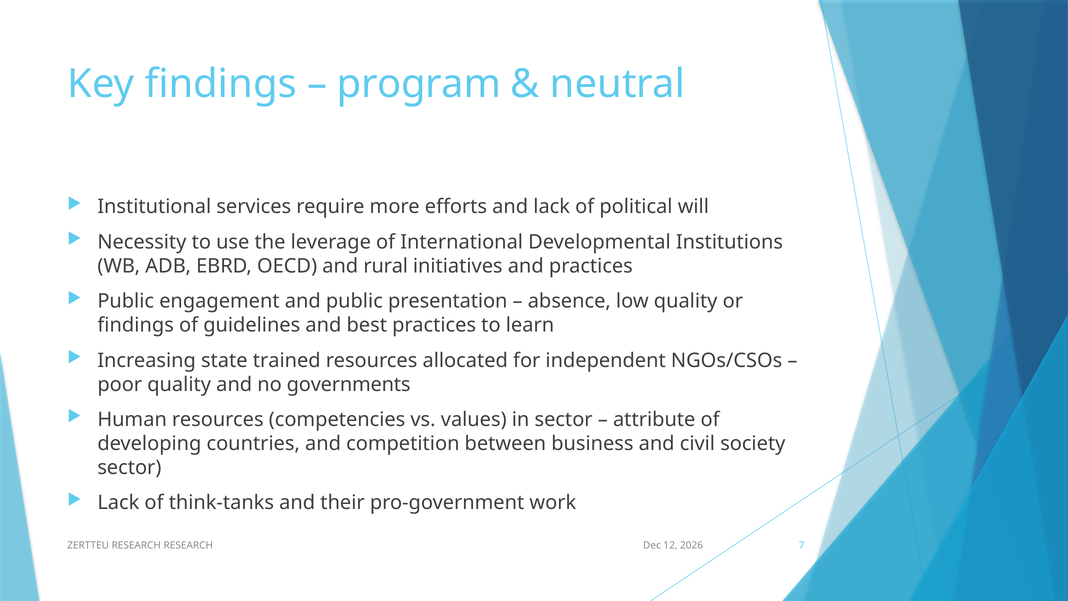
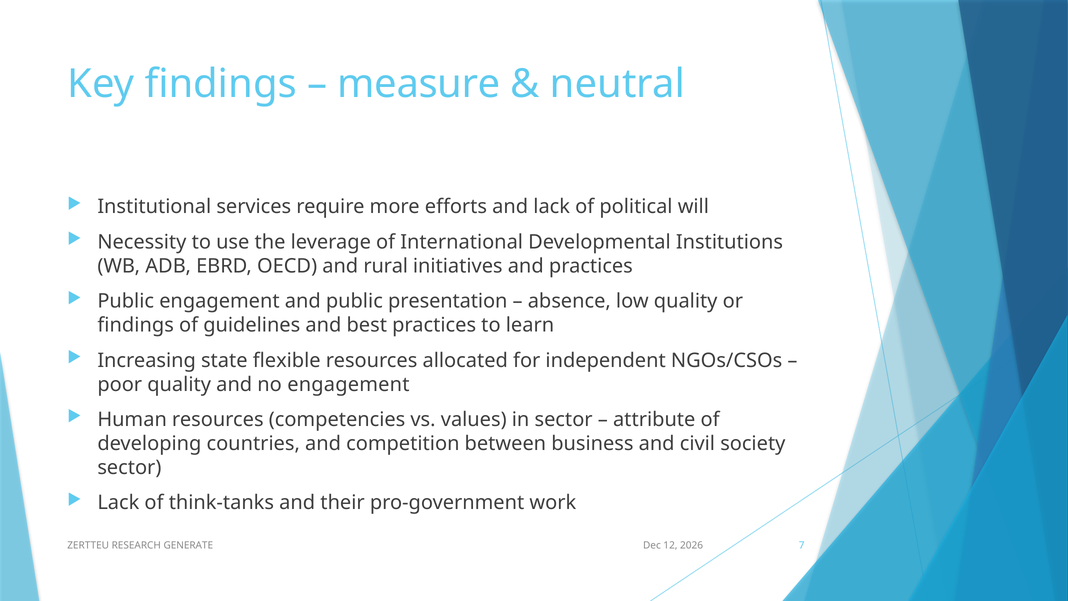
program: program -> measure
trained: trained -> flexible
no governments: governments -> engagement
RESEARCH RESEARCH: RESEARCH -> GENERATE
